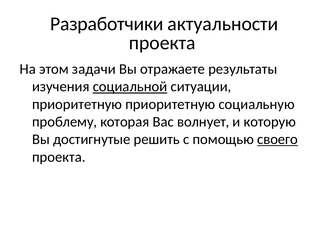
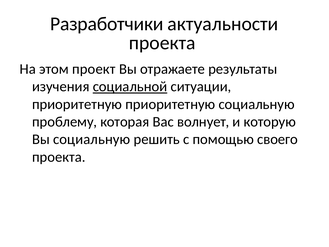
задачи: задачи -> проект
Вы достигнутые: достигнутые -> социальную
своего underline: present -> none
